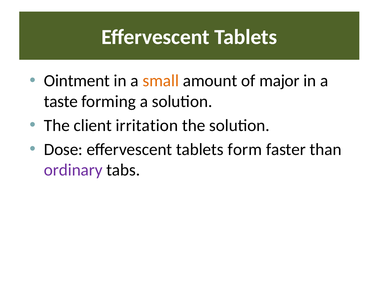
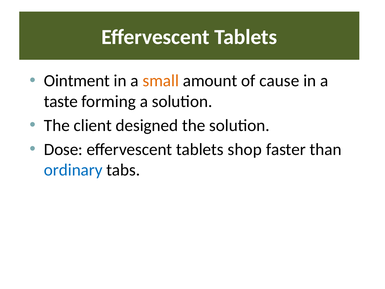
major: major -> cause
irritation: irritation -> designed
form: form -> shop
ordinary colour: purple -> blue
